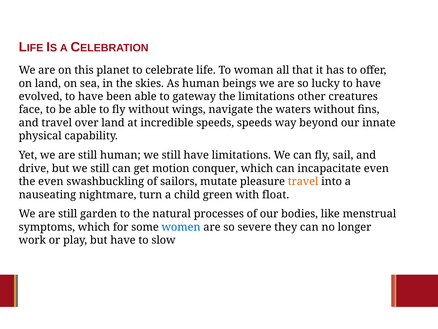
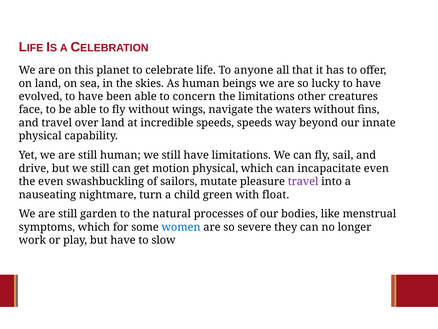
woman: woman -> anyone
gateway: gateway -> concern
motion conquer: conquer -> physical
travel at (303, 181) colour: orange -> purple
